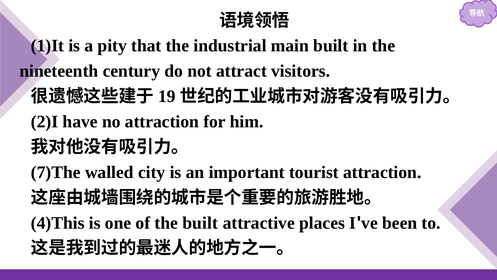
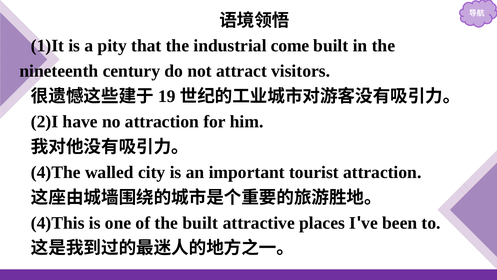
main: main -> come
7)The: 7)The -> 4)The
